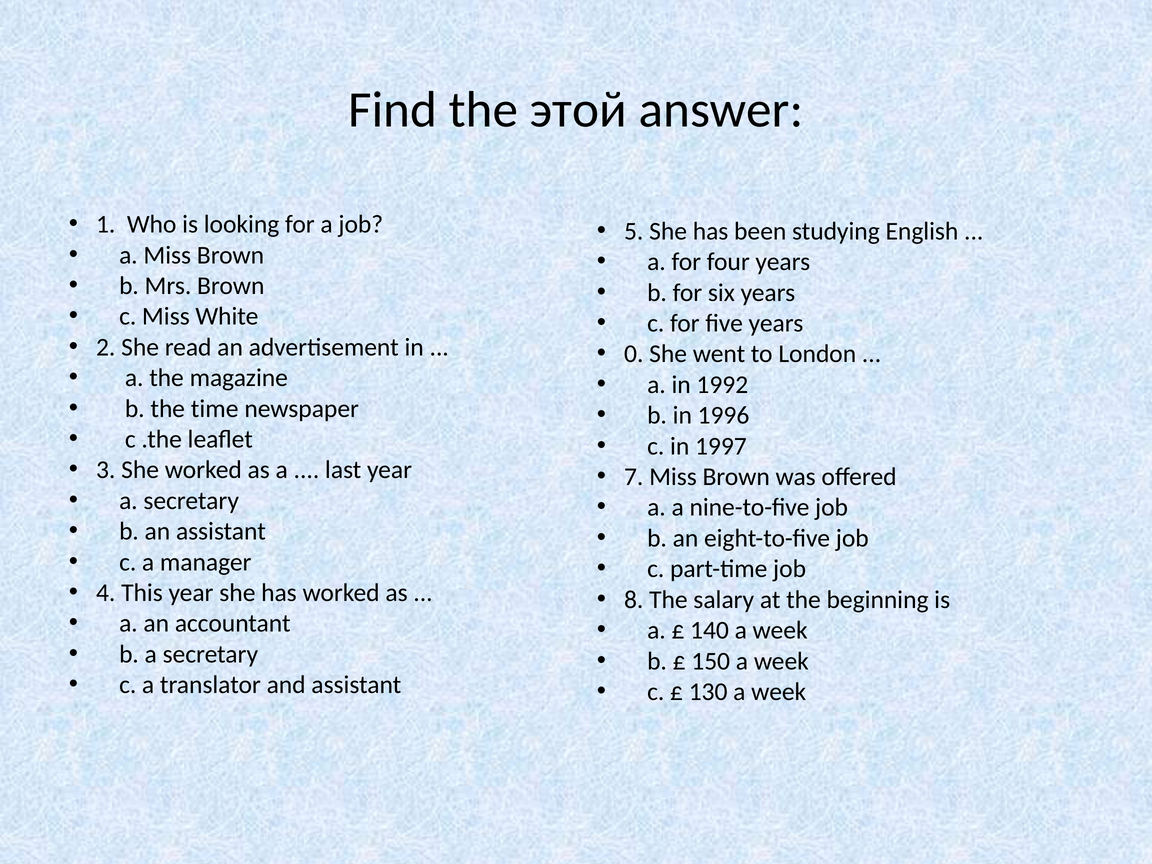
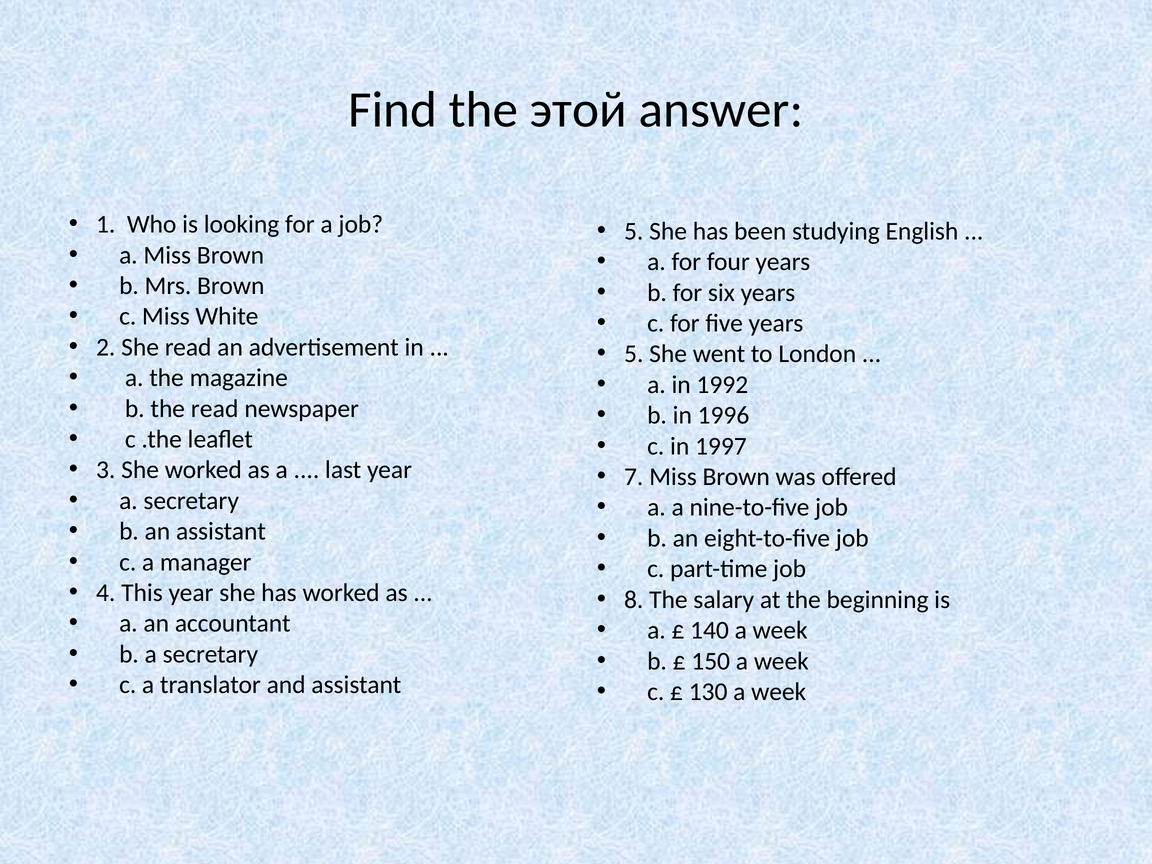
0 at (634, 354): 0 -> 5
the time: time -> read
